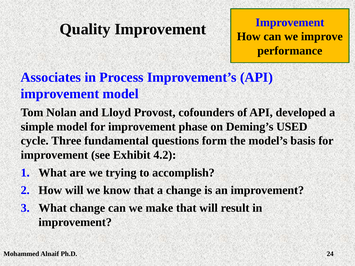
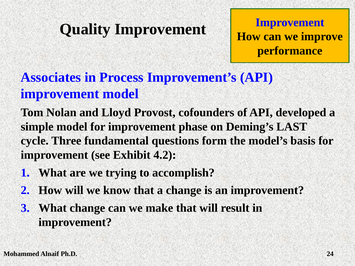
USED: USED -> LAST
